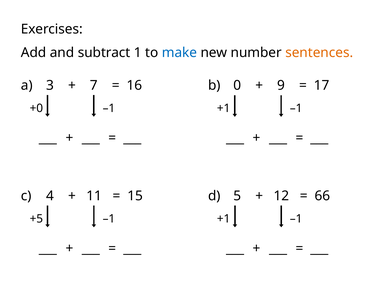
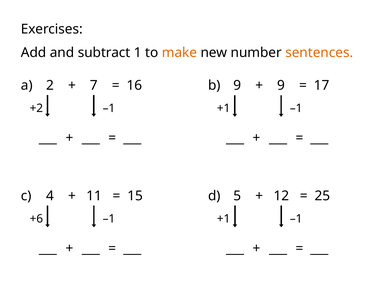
make colour: blue -> orange
3: 3 -> 2
b 0: 0 -> 9
+0: +0 -> +2
66: 66 -> 25
+5: +5 -> +6
